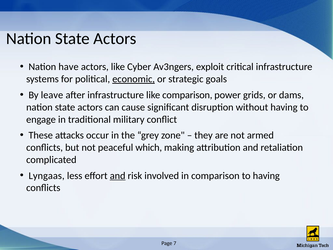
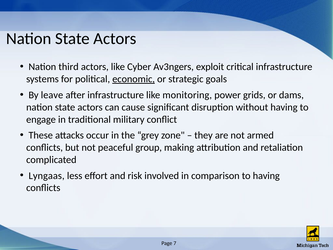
have: have -> third
like comparison: comparison -> monitoring
which: which -> group
and at (118, 175) underline: present -> none
